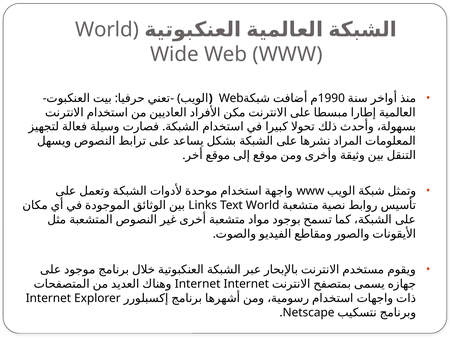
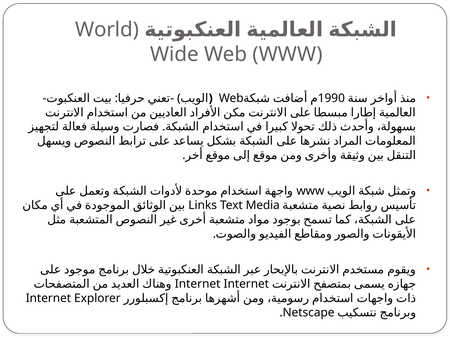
Text World: World -> Media
